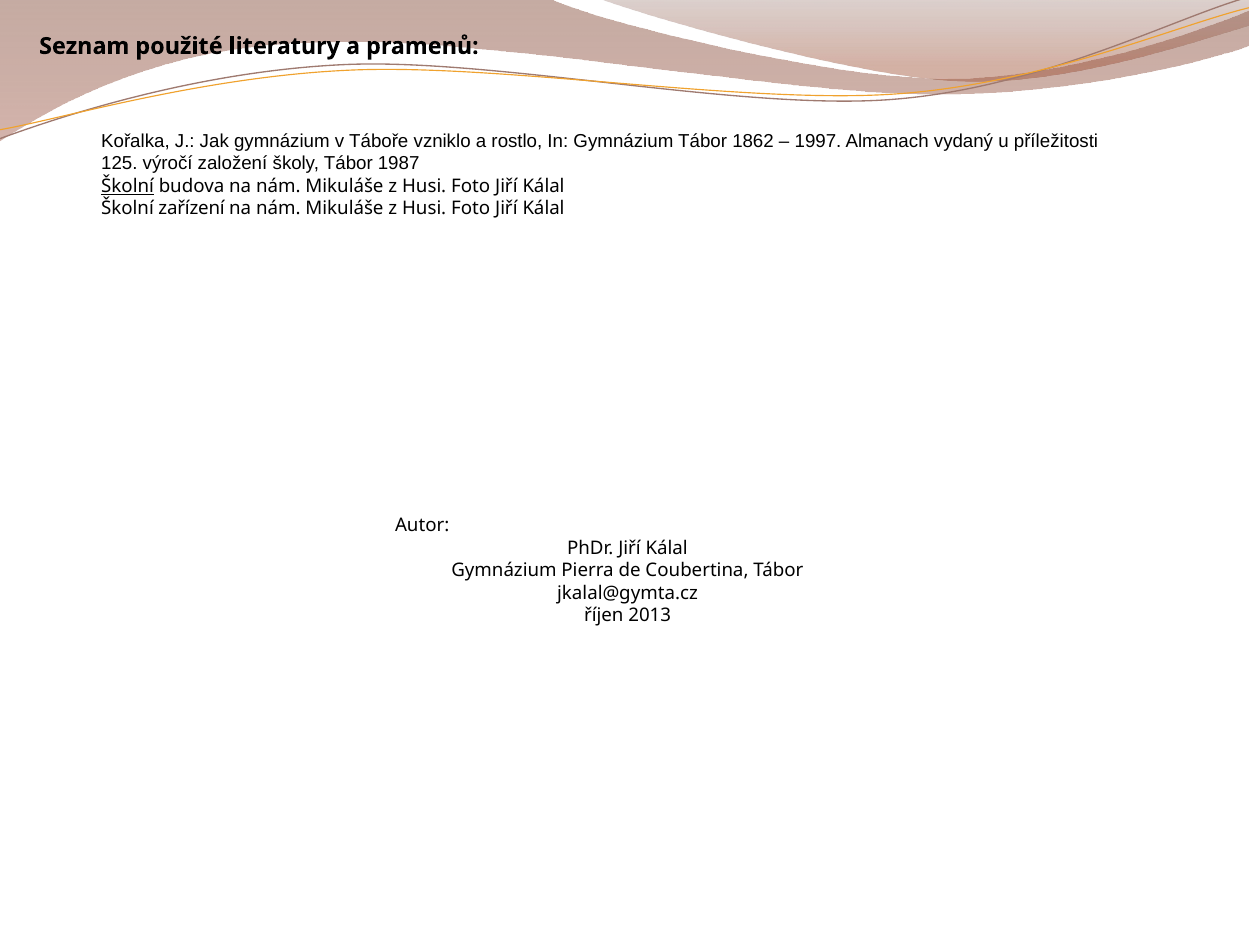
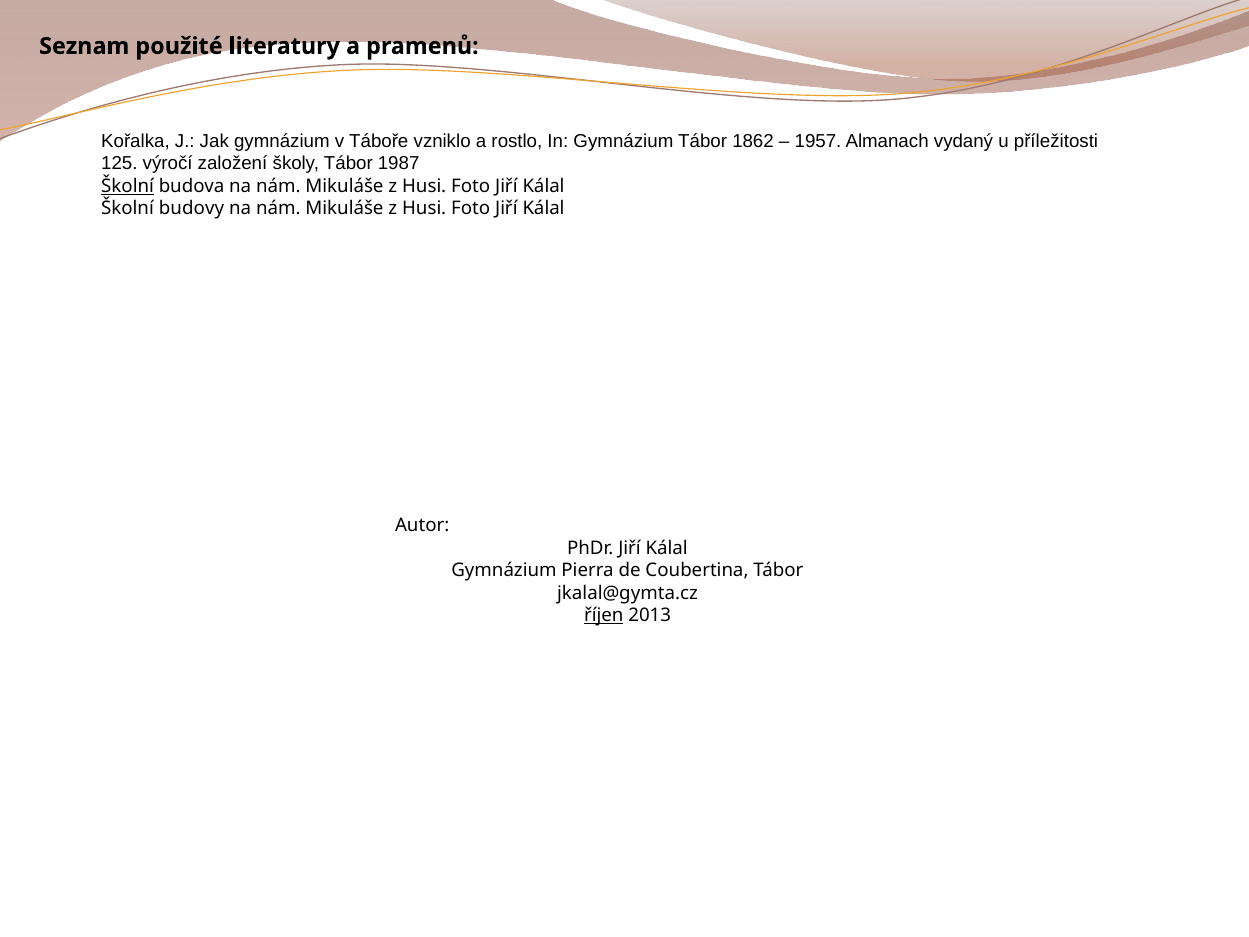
1997: 1997 -> 1957
zařízení: zařízení -> budovy
říjen underline: none -> present
